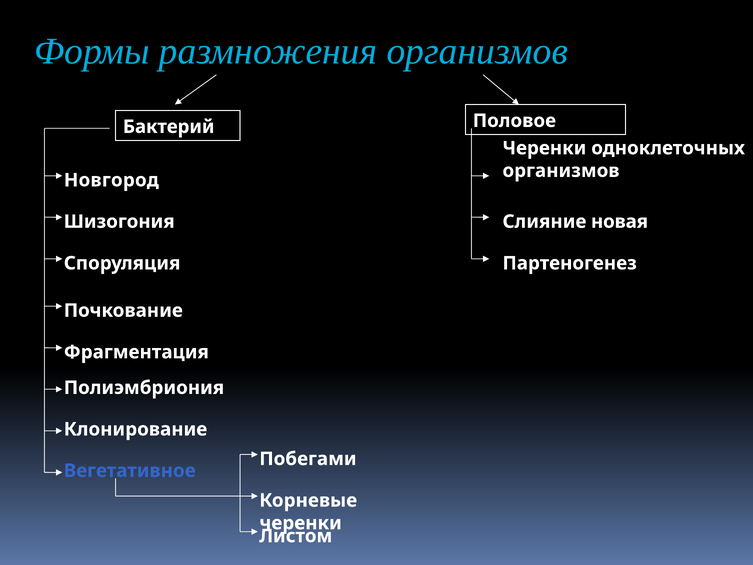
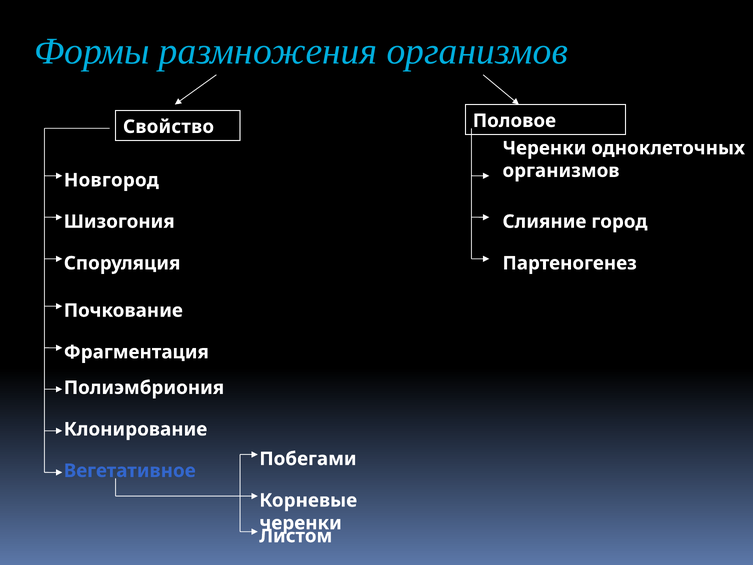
Бактерий: Бактерий -> Свойство
новая: новая -> город
